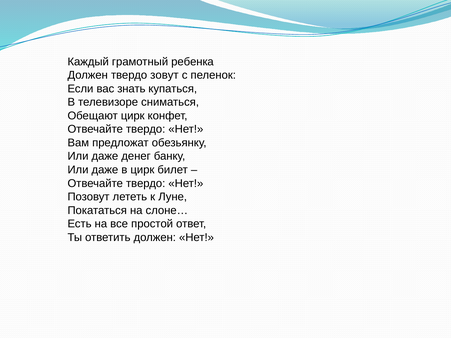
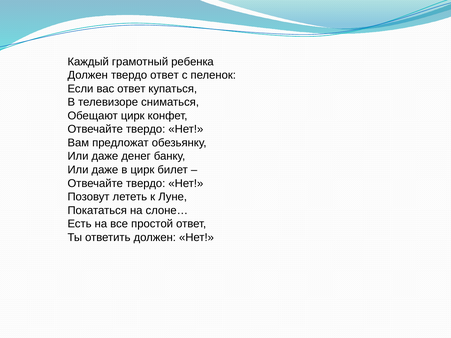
твердо зовут: зовут -> ответ
вас знать: знать -> ответ
